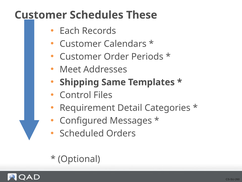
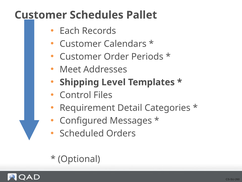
These: These -> Pallet
Same: Same -> Level
